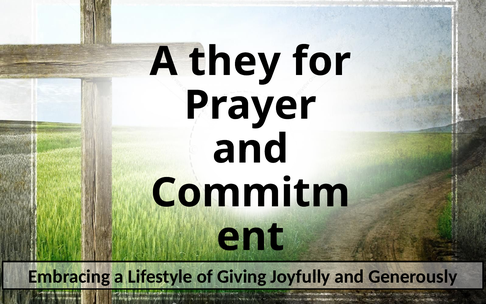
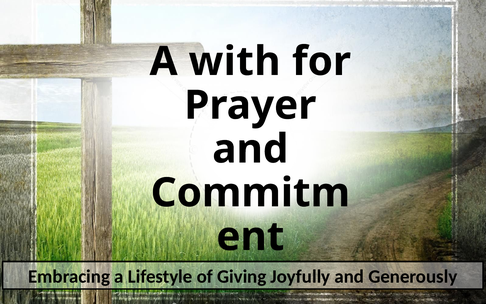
they: they -> with
